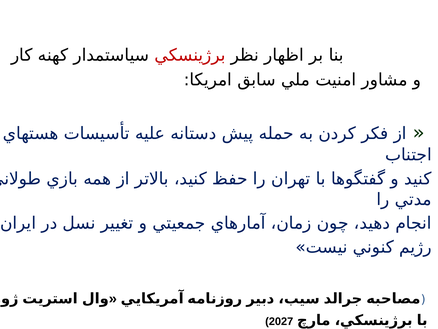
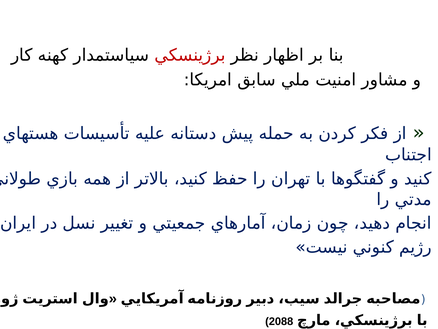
2027: 2027 -> 2088
